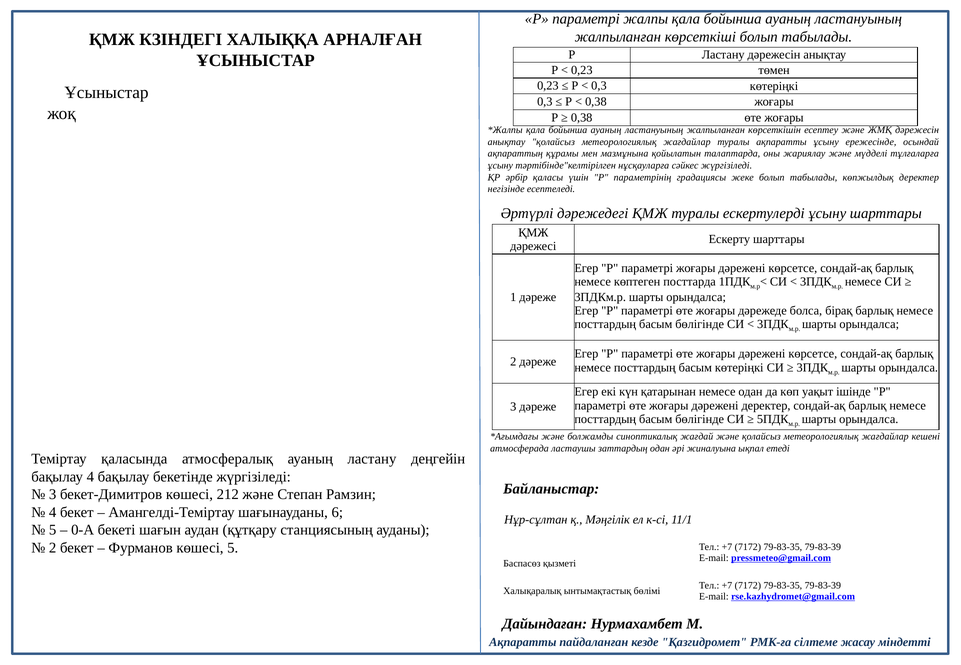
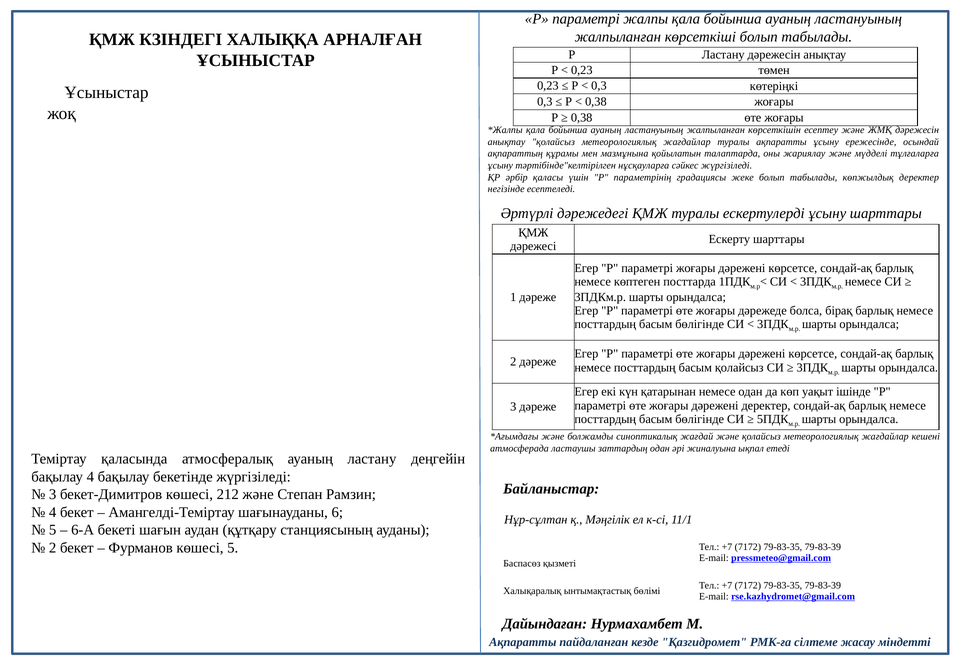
басым көтеріңкі: көтеріңкі -> қолайсыз
0-А: 0-А -> 6-А
